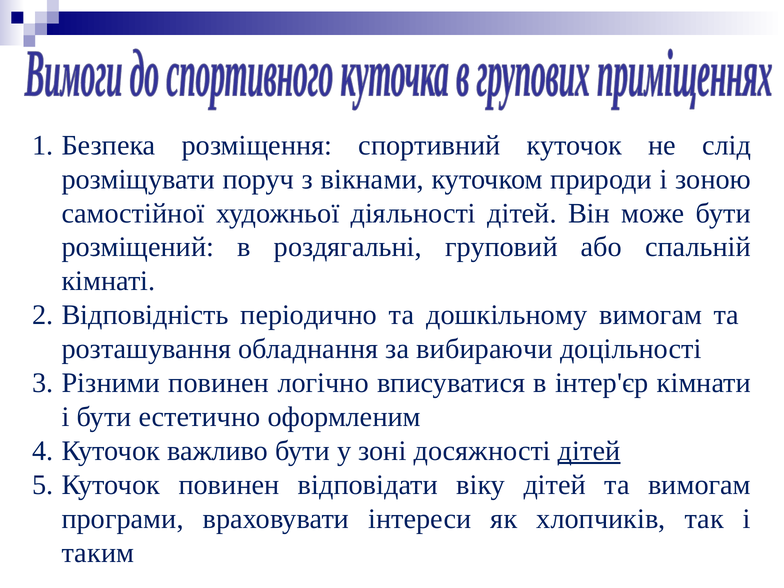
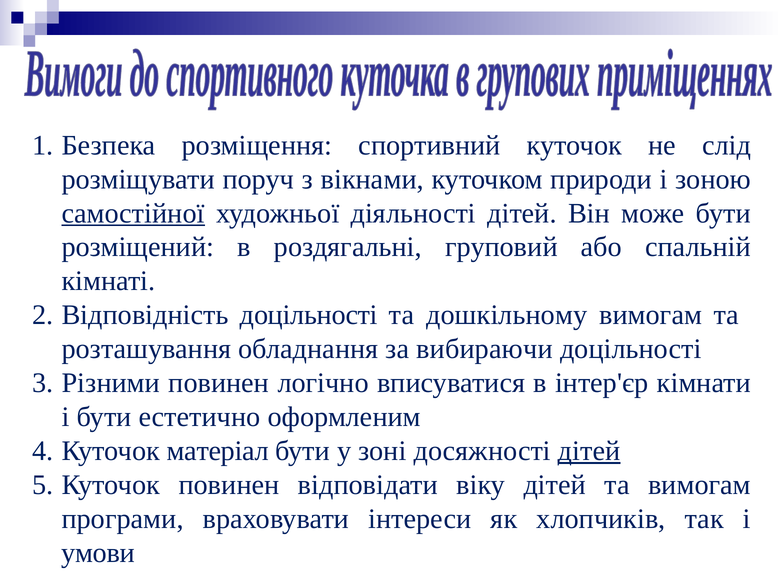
самостійної underline: none -> present
Відповідність періодично: періодично -> доцільності
важливо: важливо -> матеріал
таким: таким -> умови
